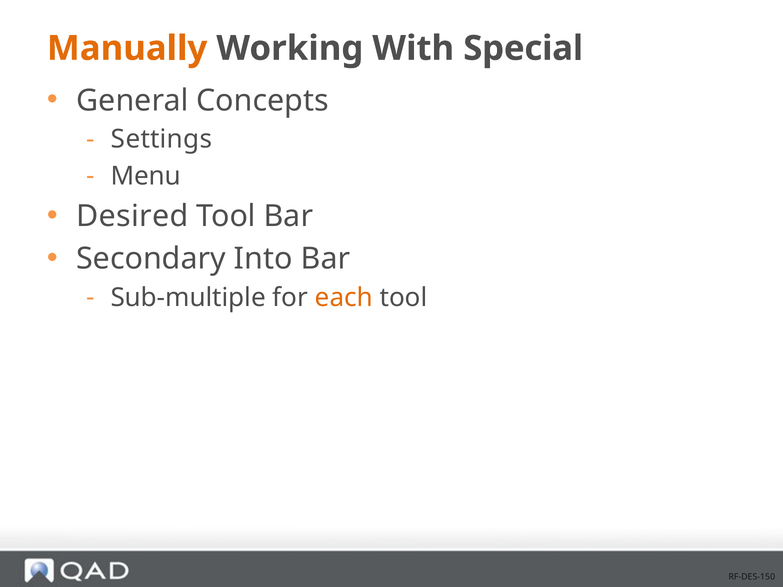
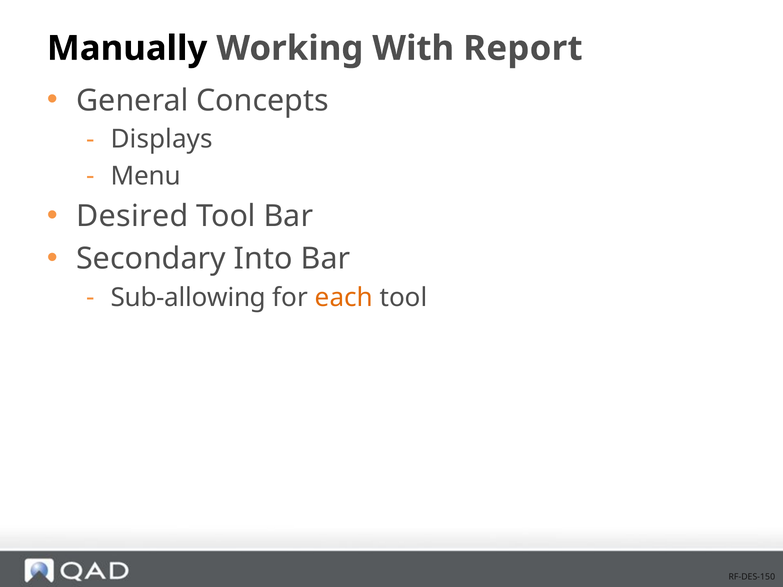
Manually colour: orange -> black
Special: Special -> Report
Settings: Settings -> Displays
Sub-multiple: Sub-multiple -> Sub-allowing
